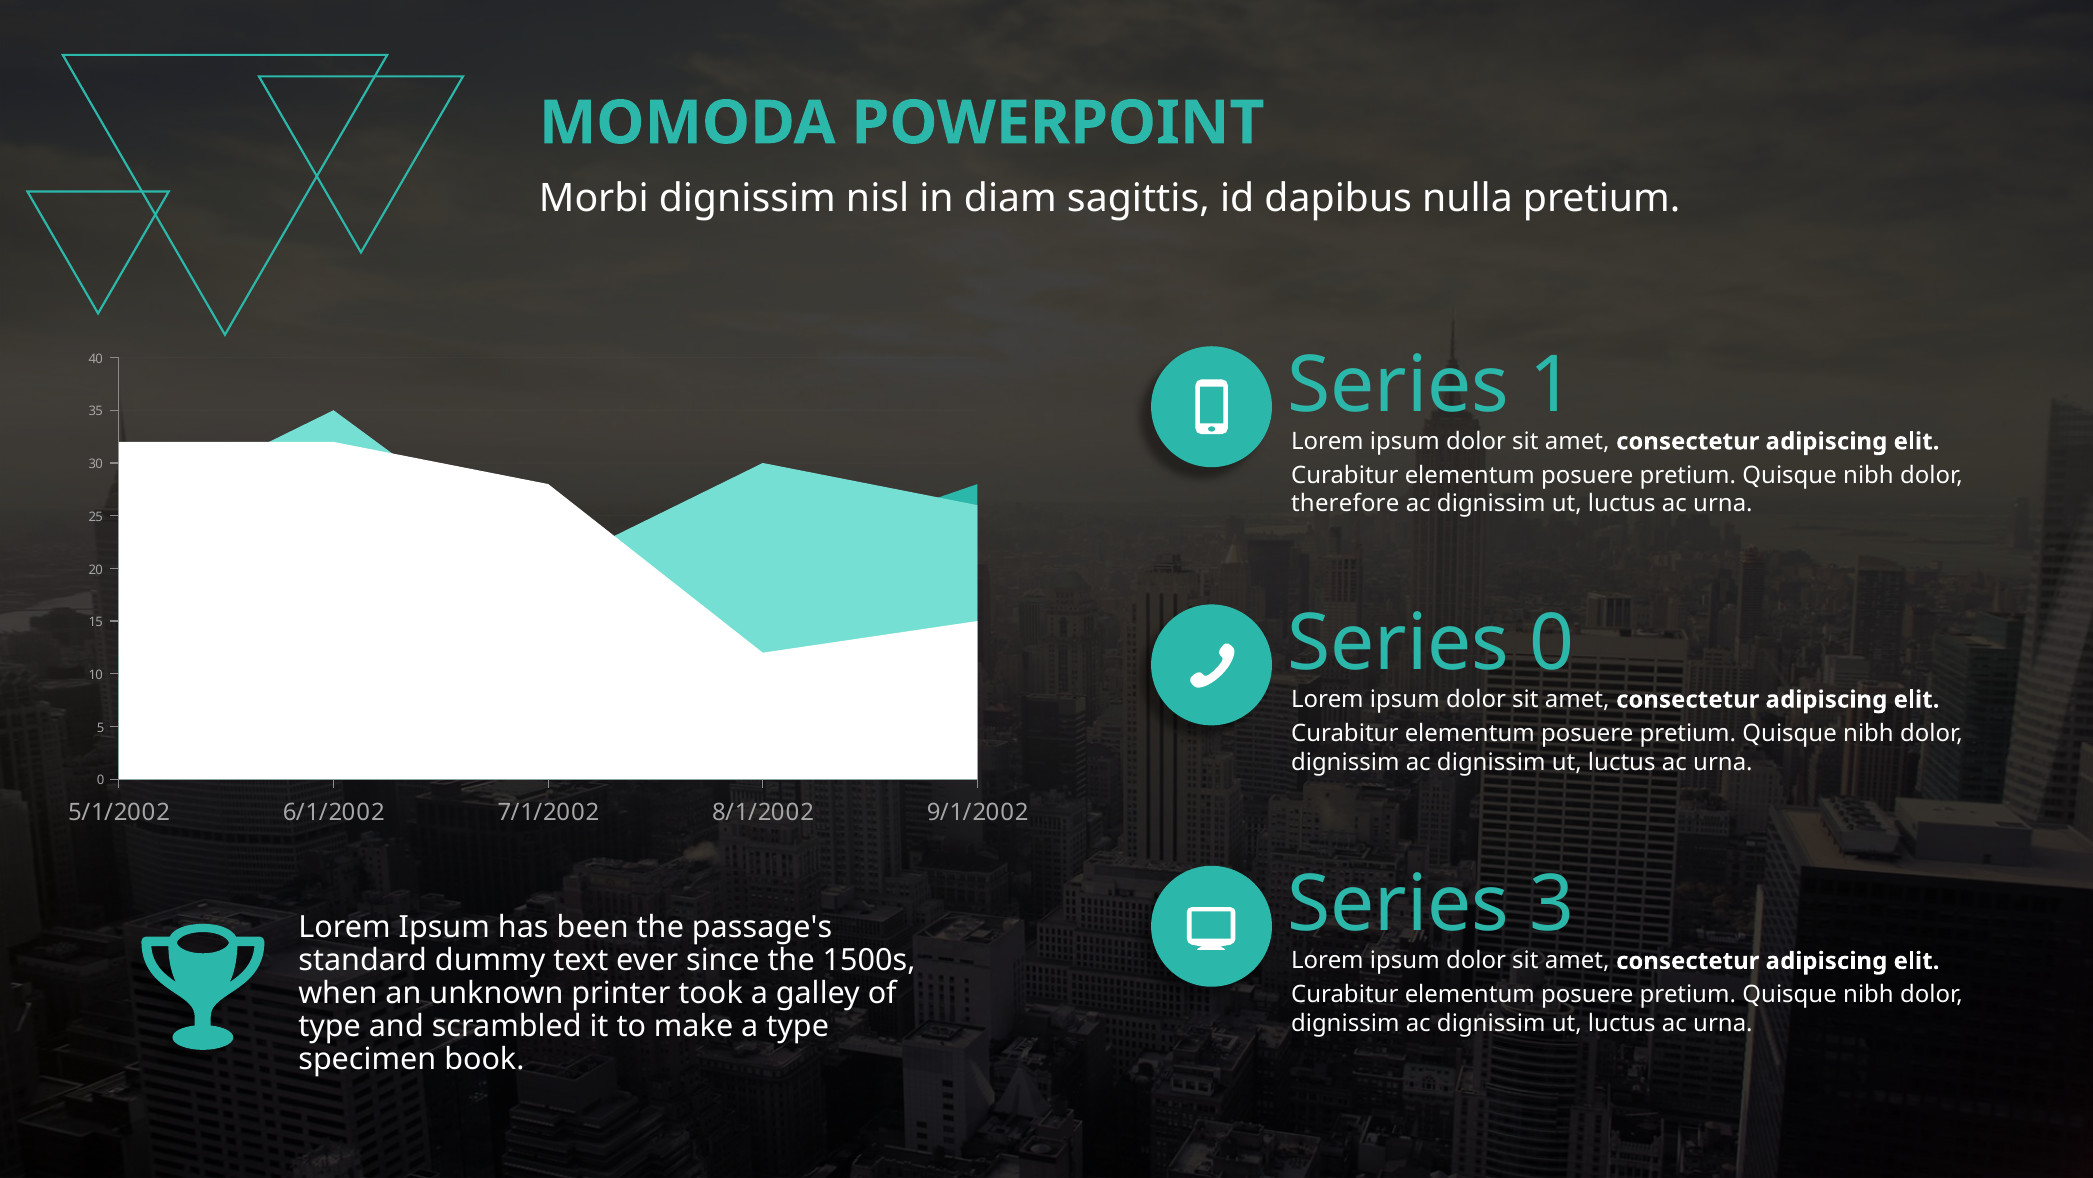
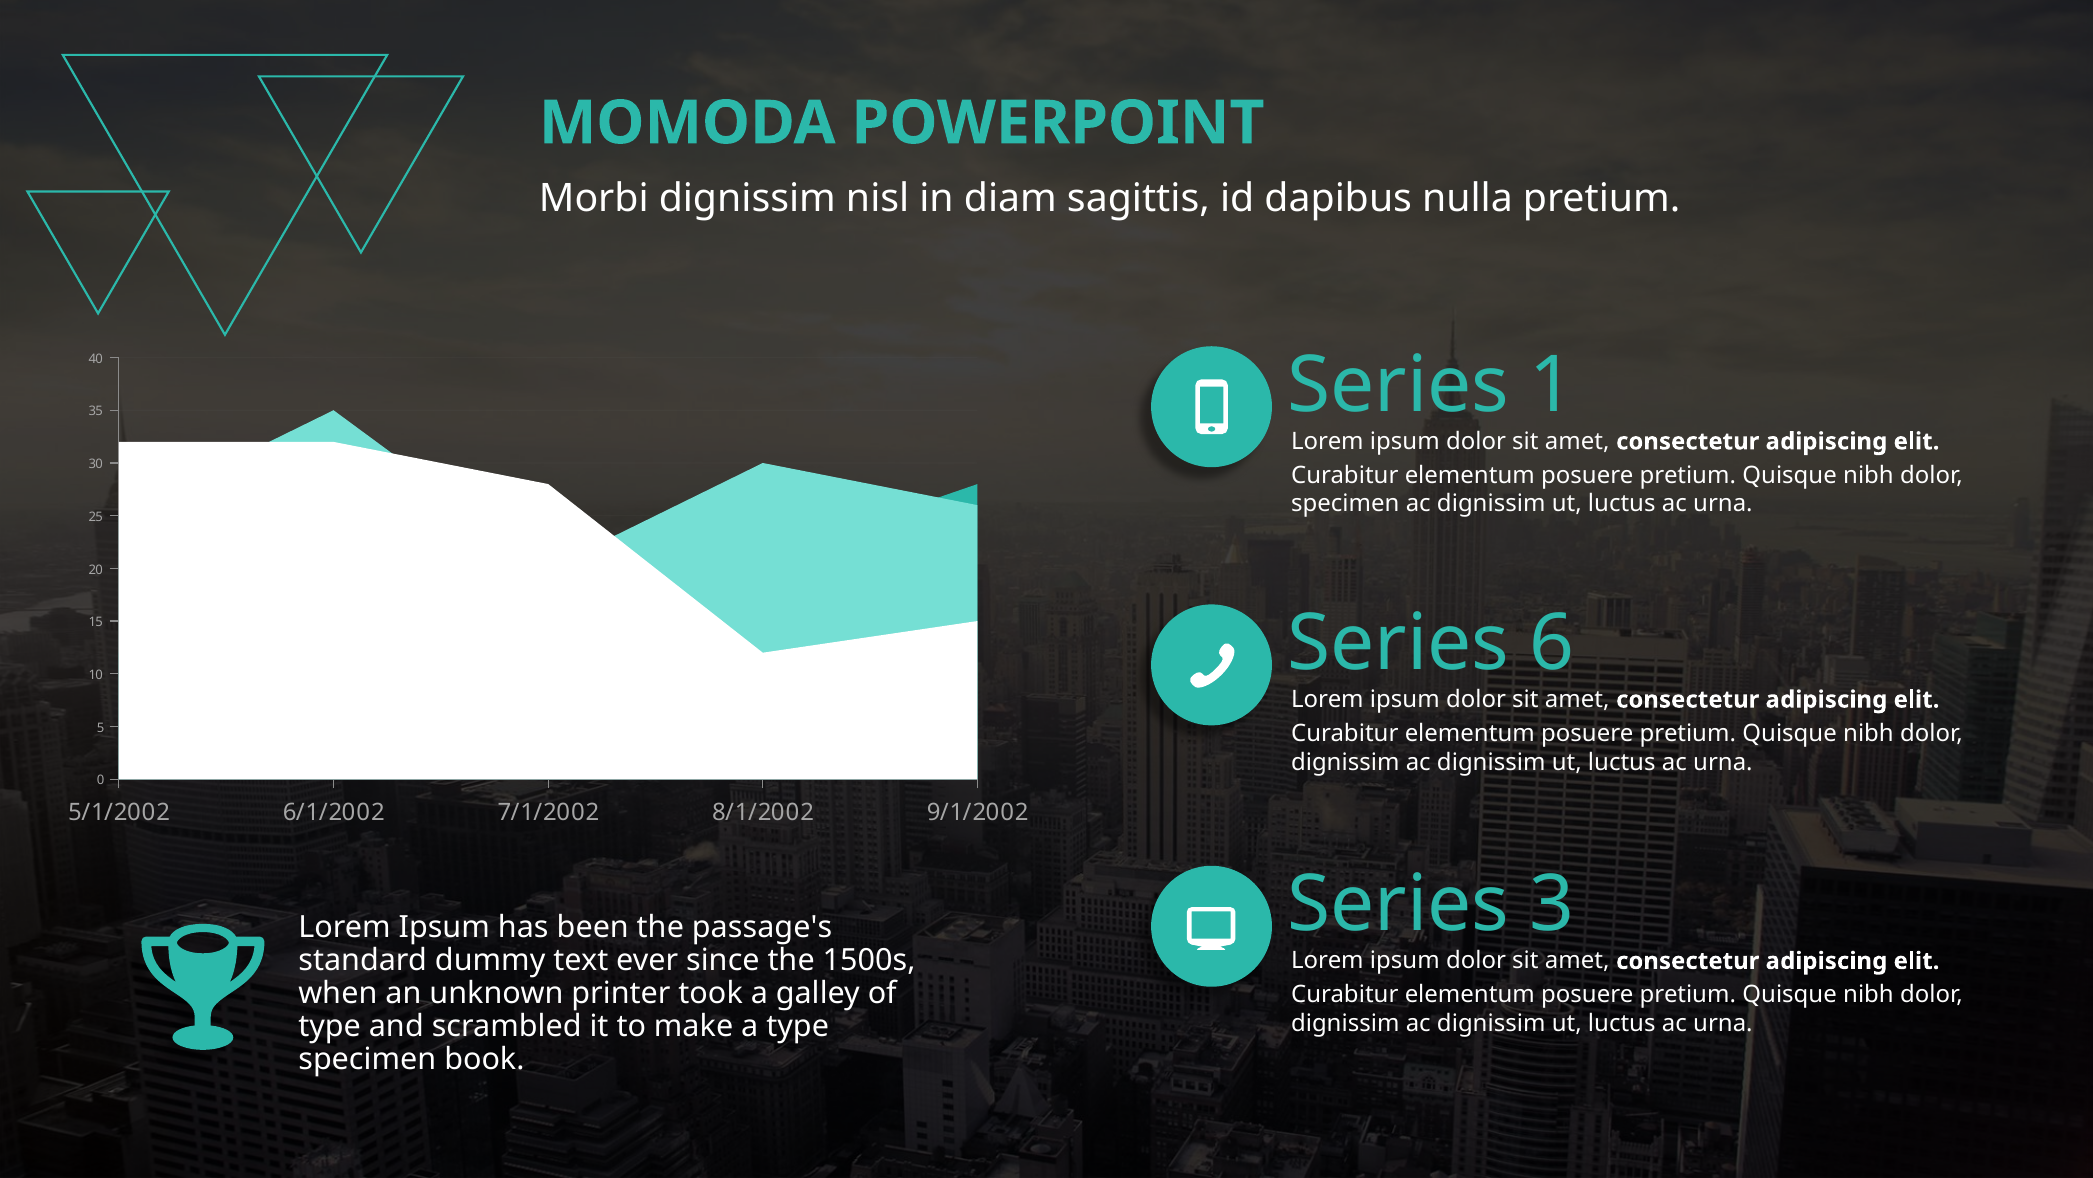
therefore at (1345, 504): therefore -> specimen
Series 0: 0 -> 6
